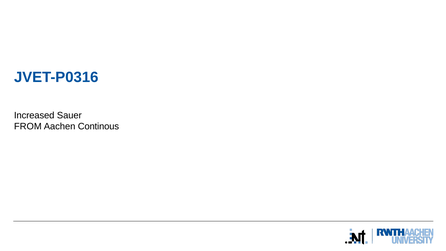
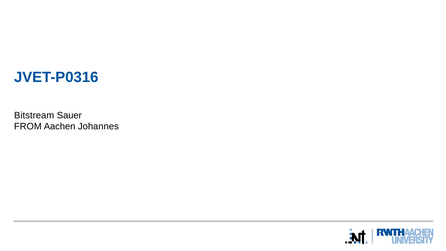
Increased: Increased -> Bitstream
Continous: Continous -> Johannes
